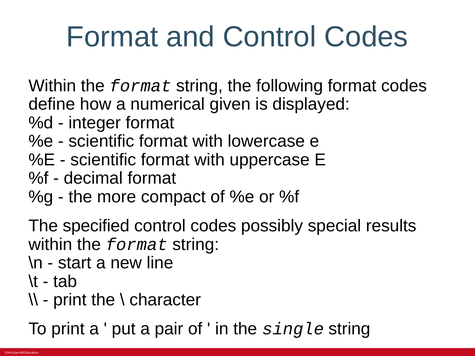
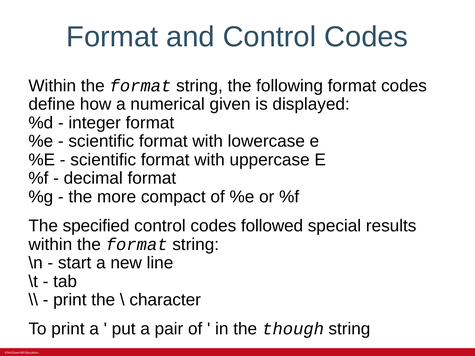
possibly: possibly -> followed
single: single -> though
